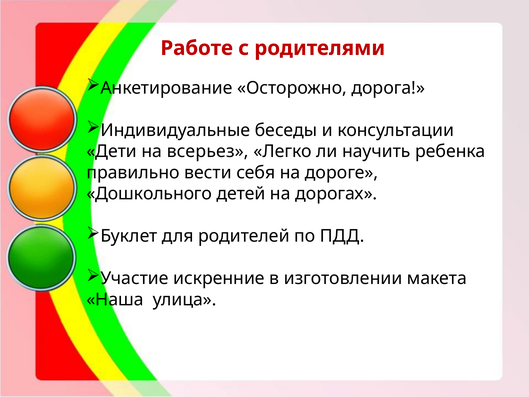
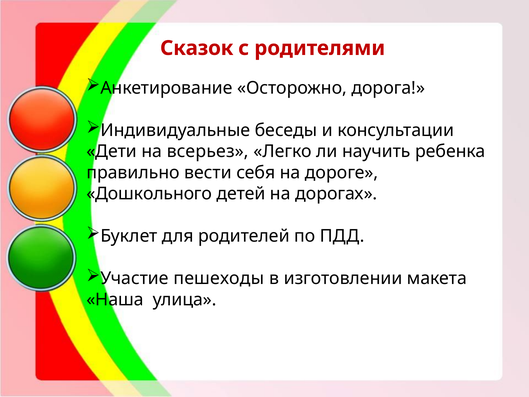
Работе: Работе -> Сказок
искренние: искренние -> пешеходы
